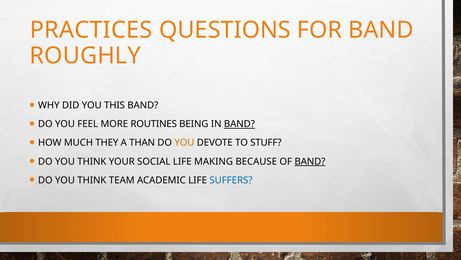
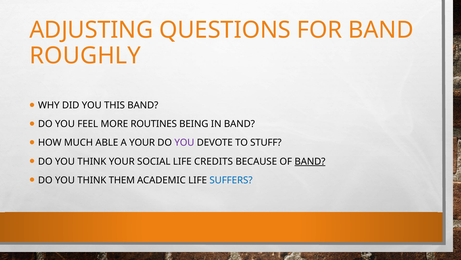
PRACTICES: PRACTICES -> ADJUSTING
BAND at (239, 124) underline: present -> none
THEY: THEY -> ABLE
A THAN: THAN -> YOUR
YOU at (184, 142) colour: orange -> purple
MAKING: MAKING -> CREDITS
TEAM: TEAM -> THEM
